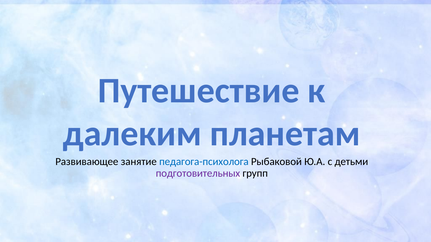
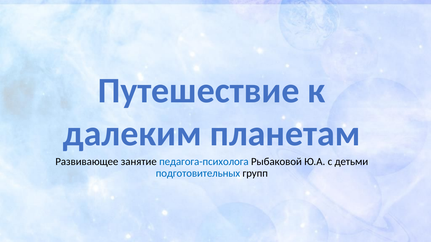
подготовительных colour: purple -> blue
